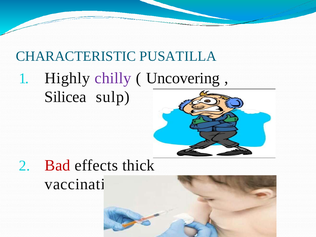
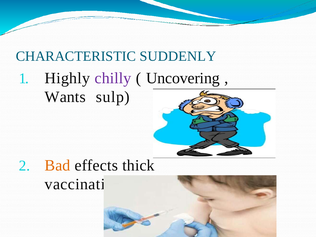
PUSATILLA: PUSATILLA -> SUDDENLY
Silicea: Silicea -> Wants
Bad colour: red -> orange
